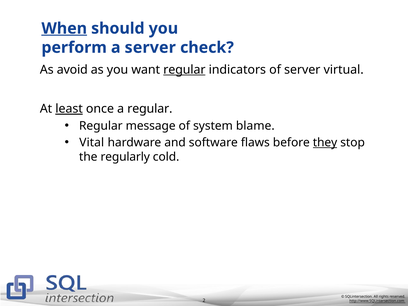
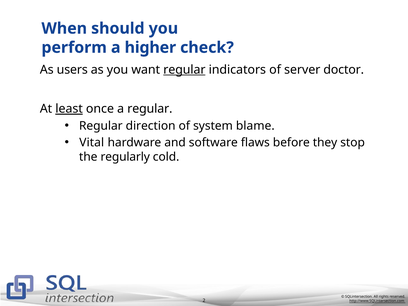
When underline: present -> none
a server: server -> higher
avoid: avoid -> users
virtual: virtual -> doctor
message: message -> direction
they underline: present -> none
